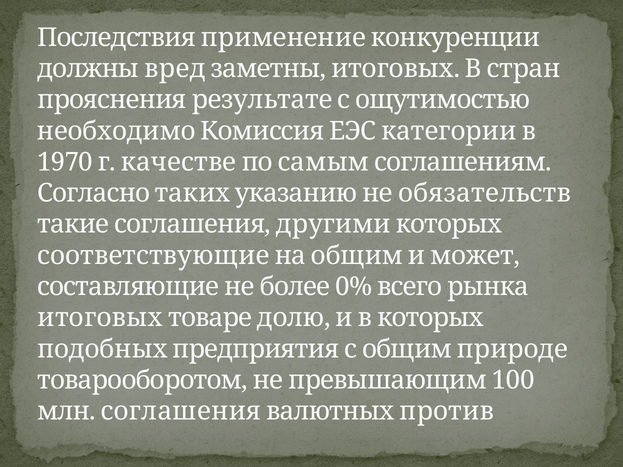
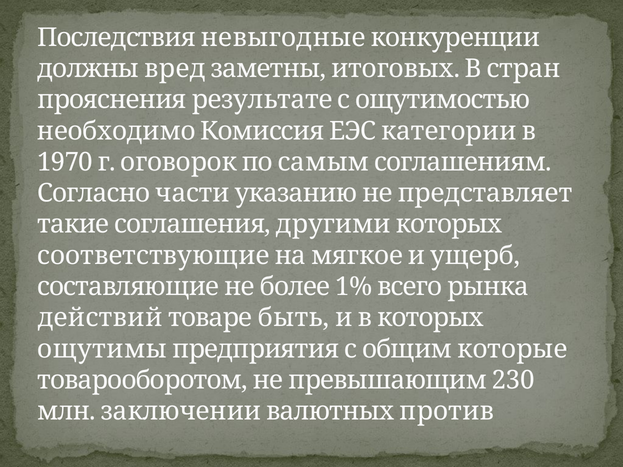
применение: применение -> невыгодные
качестве: качестве -> оговорок
таких: таких -> части
обязательств: обязательств -> представляет
на общим: общим -> мягкое
может: может -> ущерб
0%: 0% -> 1%
итоговых at (100, 318): итоговых -> действий
долю: долю -> быть
подобных: подобных -> ощутимы
природе: природе -> которые
100: 100 -> 230
млн соглашения: соглашения -> заключении
